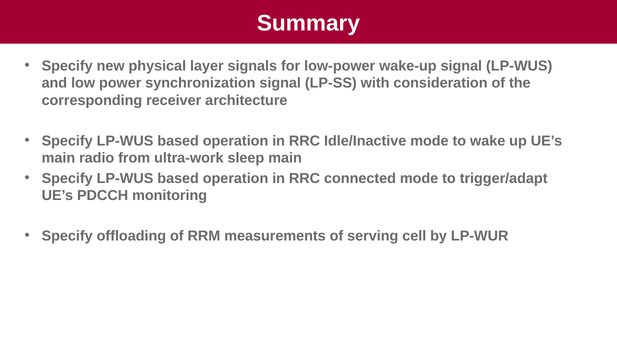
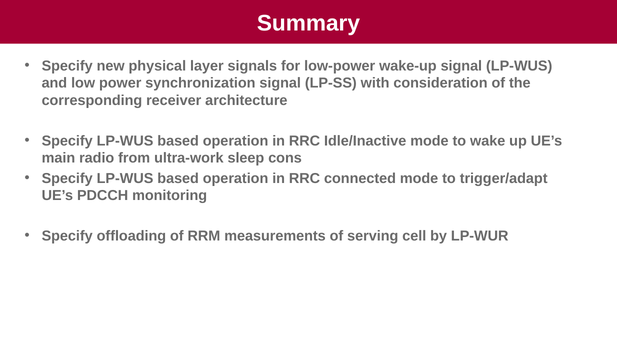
sleep main: main -> cons
